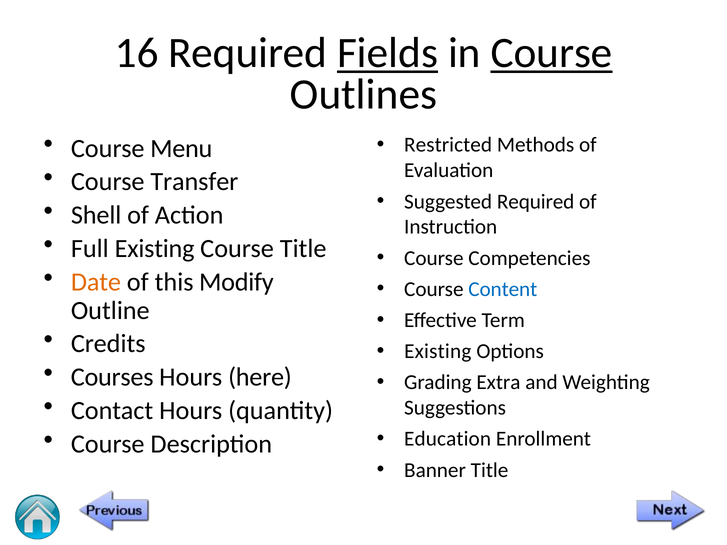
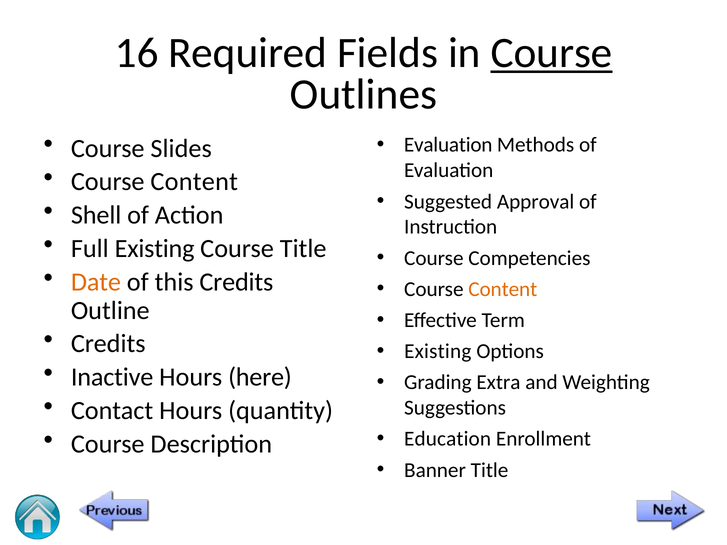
Fields underline: present -> none
Menu: Menu -> Slides
Restricted at (448, 145): Restricted -> Evaluation
Transfer at (194, 182): Transfer -> Content
Suggested Required: Required -> Approval
this Modify: Modify -> Credits
Content at (503, 289) colour: blue -> orange
Courses: Courses -> Inactive
